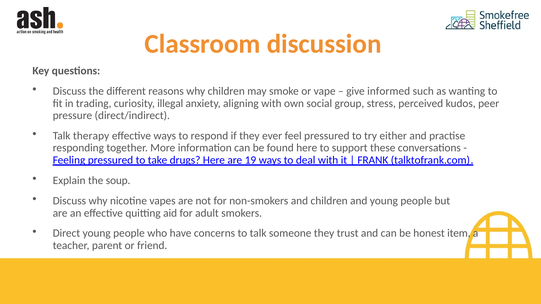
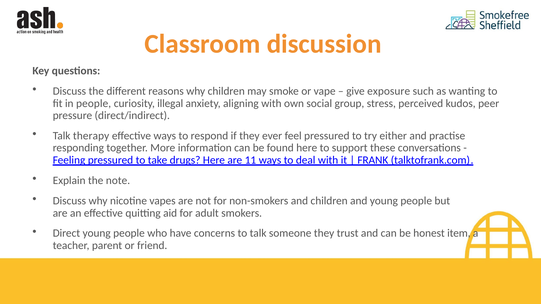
informed: informed -> exposure
in trading: trading -> people
19: 19 -> 11
soup: soup -> note
